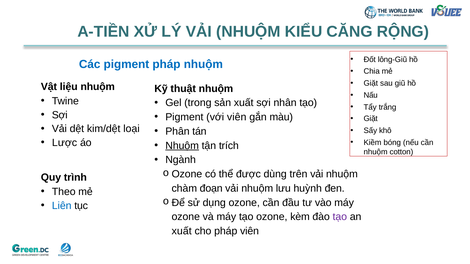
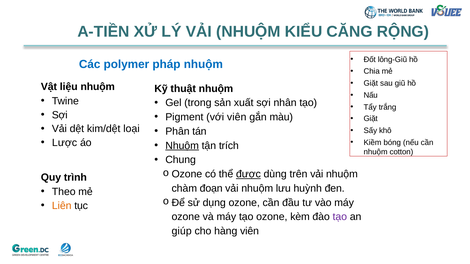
Các pigment: pigment -> polymer
Ngành: Ngành -> Chung
được underline: none -> present
Liên colour: blue -> orange
xuất at (182, 231): xuất -> giúp
cho pháp: pháp -> hàng
